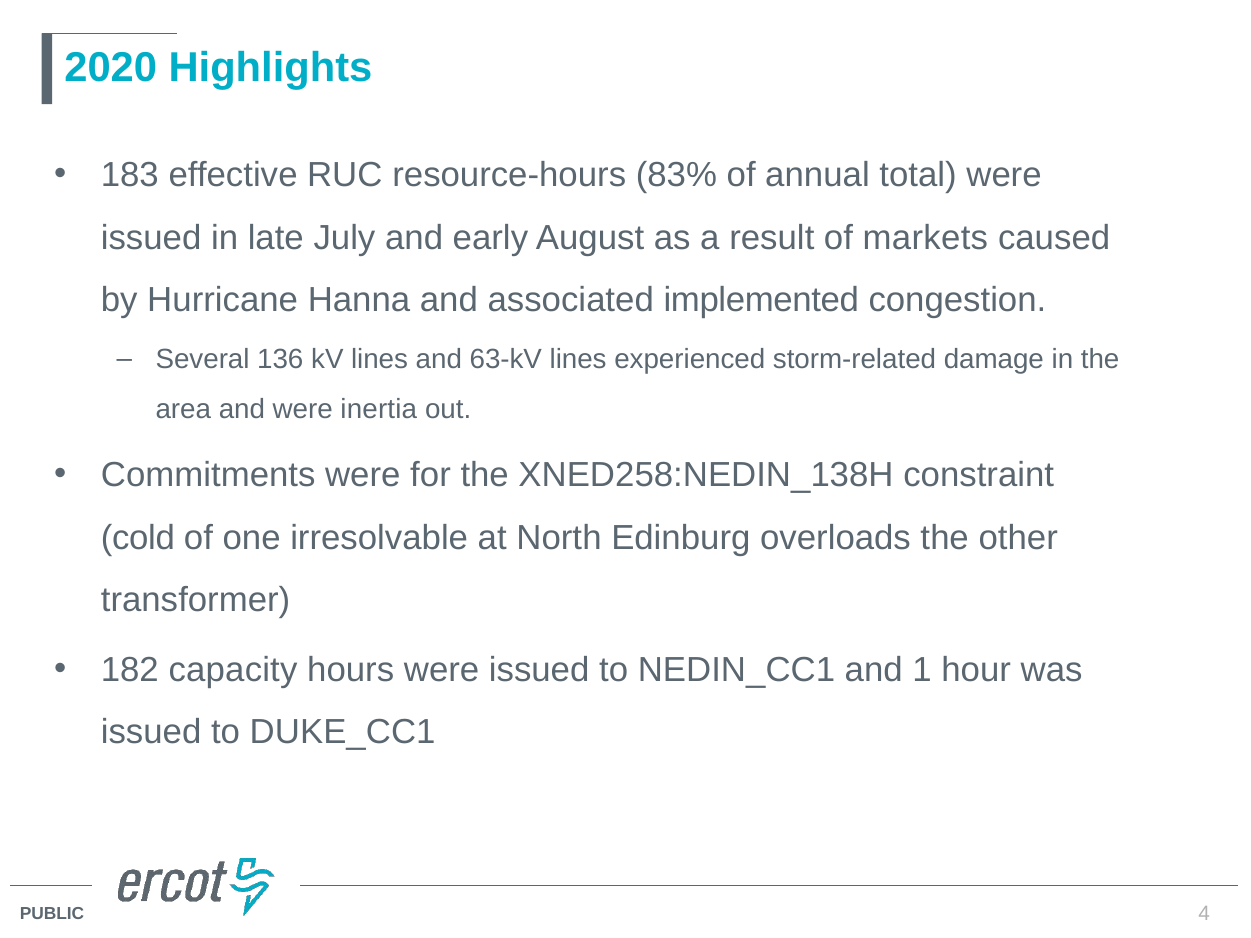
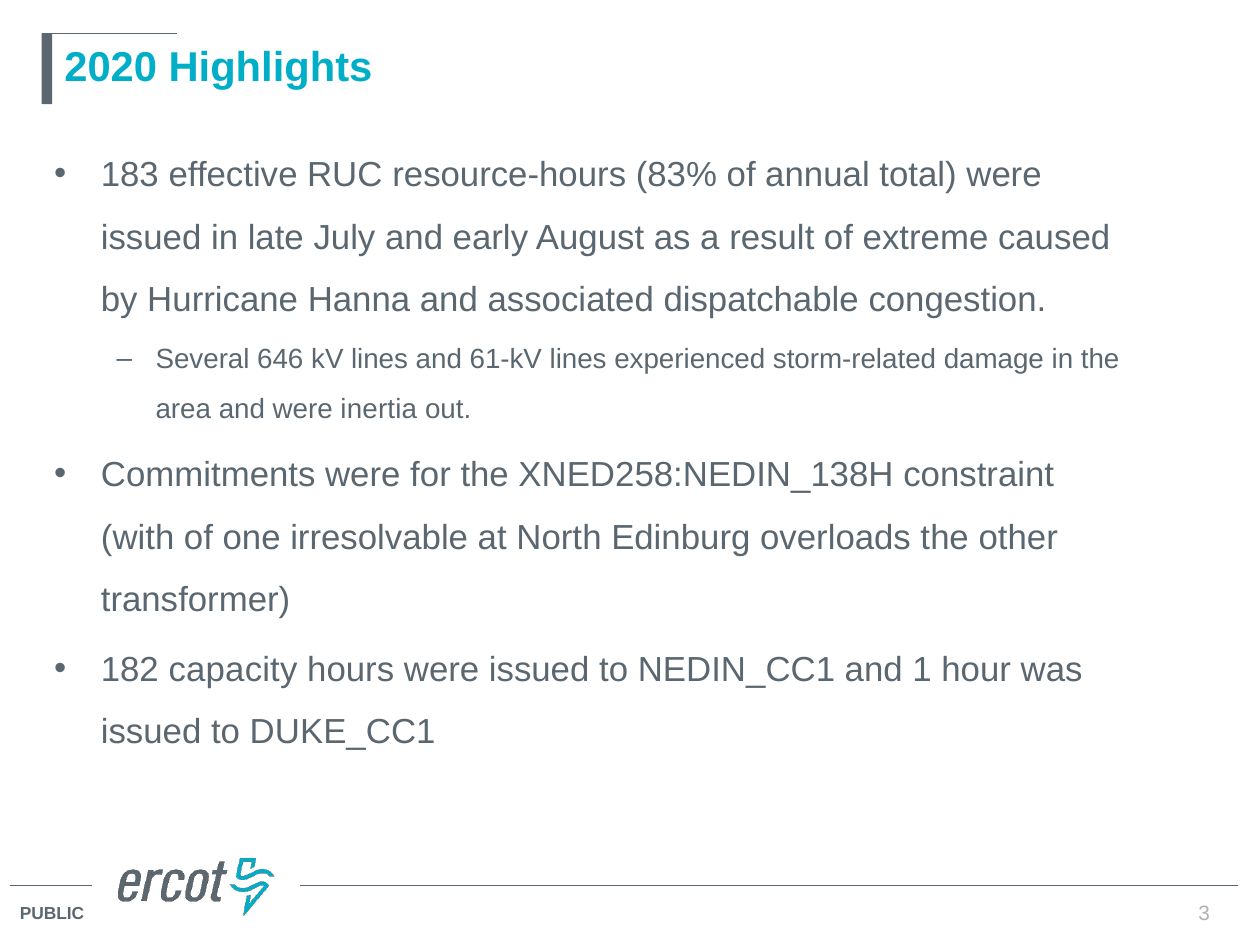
markets: markets -> extreme
implemented: implemented -> dispatchable
136: 136 -> 646
63-kV: 63-kV -> 61-kV
cold: cold -> with
4: 4 -> 3
